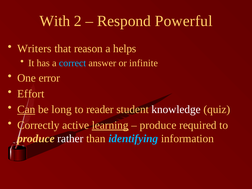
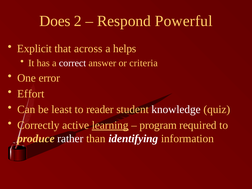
With: With -> Does
Writers: Writers -> Explicit
reason: reason -> across
correct colour: light blue -> white
infinite: infinite -> criteria
Can underline: present -> none
long: long -> least
produce at (158, 125): produce -> program
identifying colour: light blue -> white
